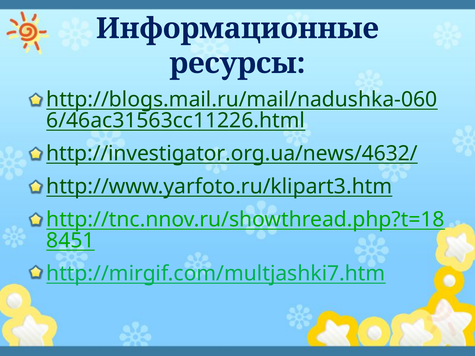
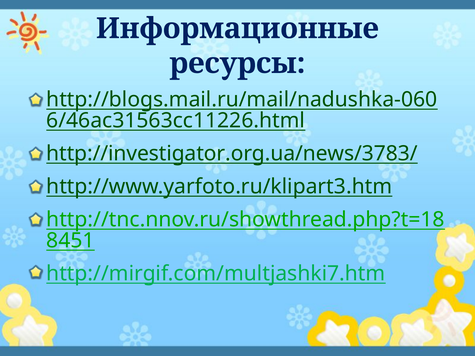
http://investigator.org.ua/news/4632/: http://investigator.org.ua/news/4632/ -> http://investigator.org.ua/news/3783/
